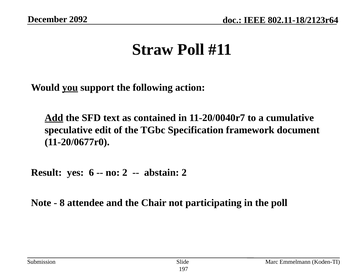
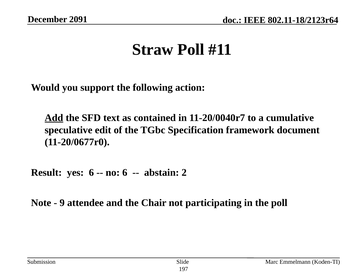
2092: 2092 -> 2091
you underline: present -> none
no 2: 2 -> 6
8: 8 -> 9
